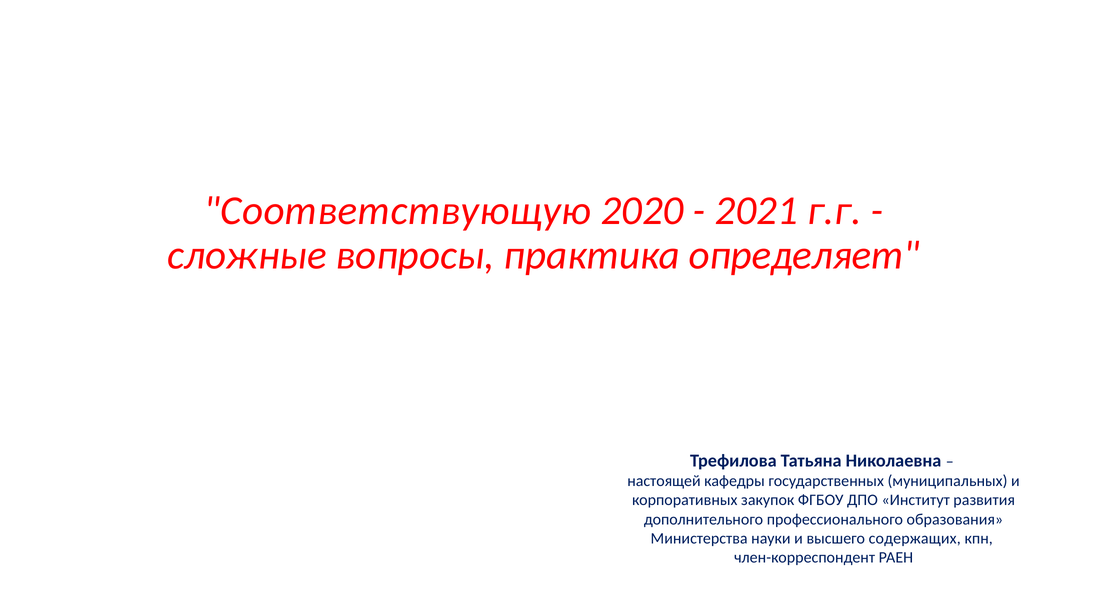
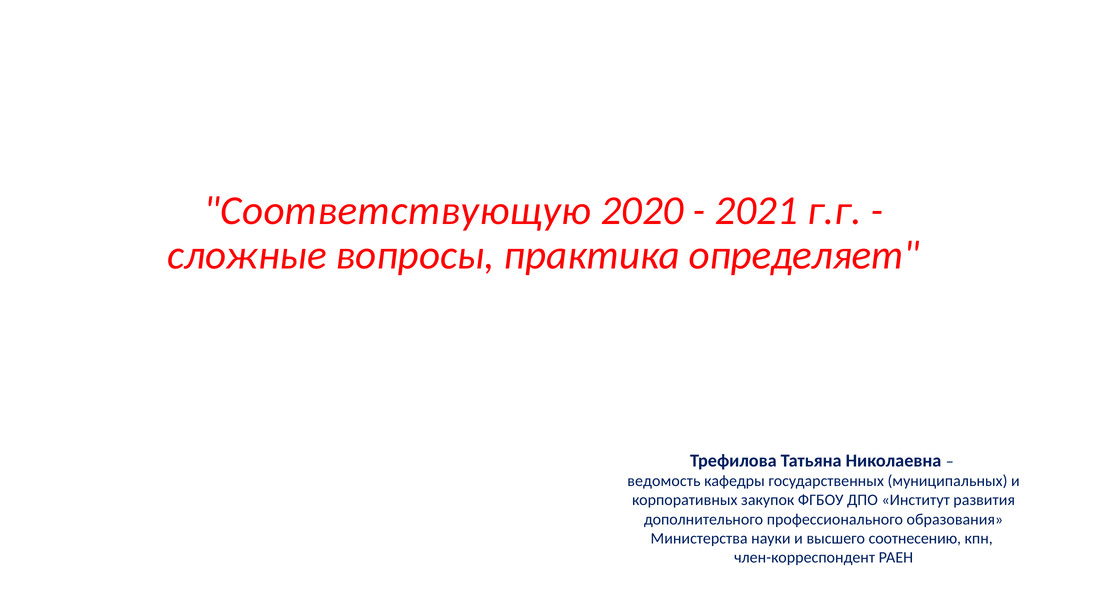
настоящей: настоящей -> ведомость
содержащих: содержащих -> соотнесению
